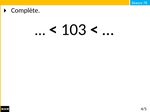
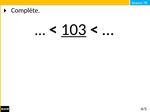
103 underline: none -> present
